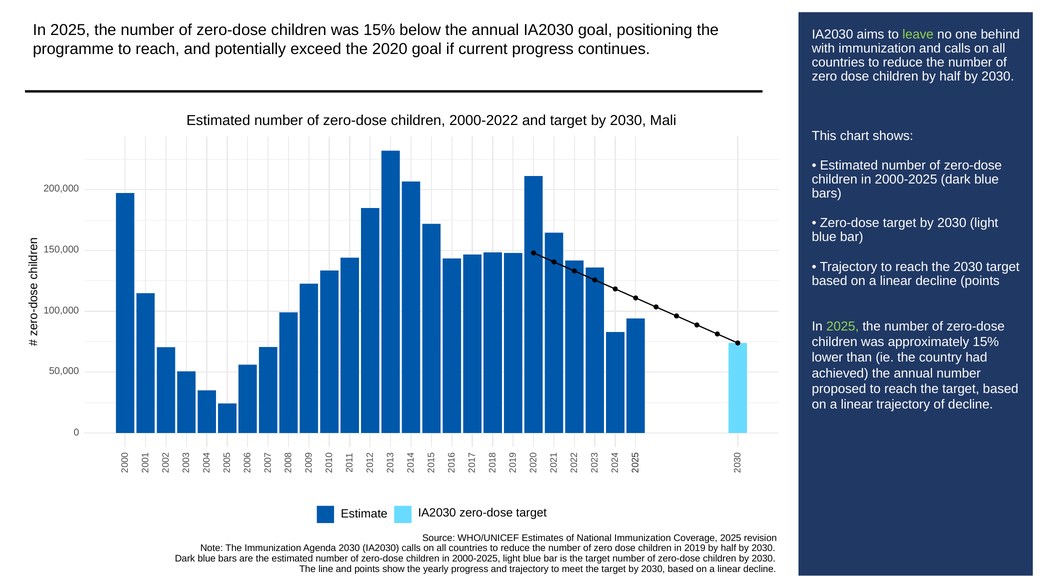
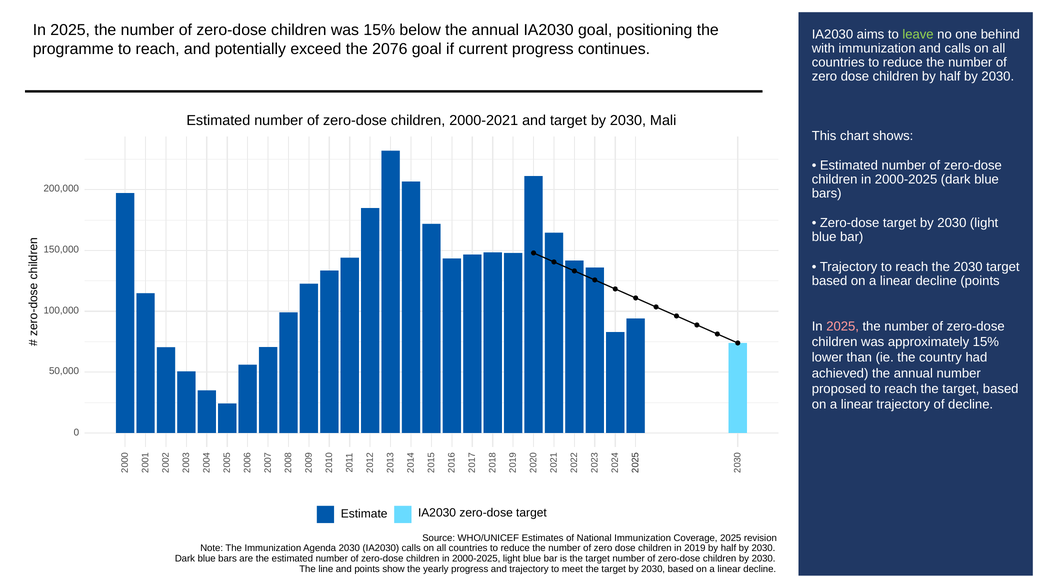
2020: 2020 -> 2076
2000-2022: 2000-2022 -> 2000-2021
2025 at (843, 326) colour: light green -> pink
